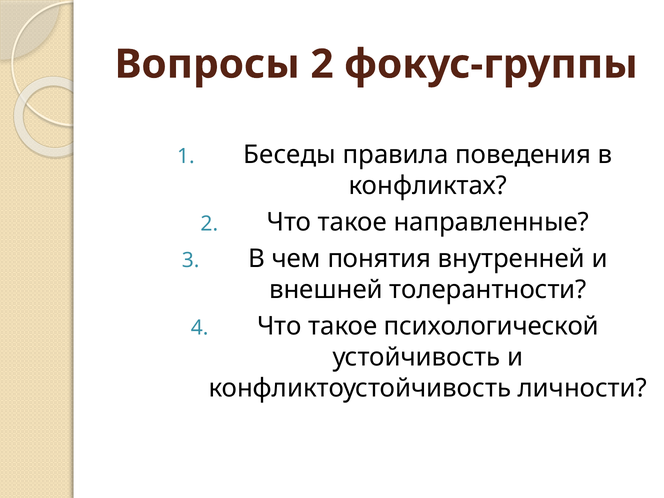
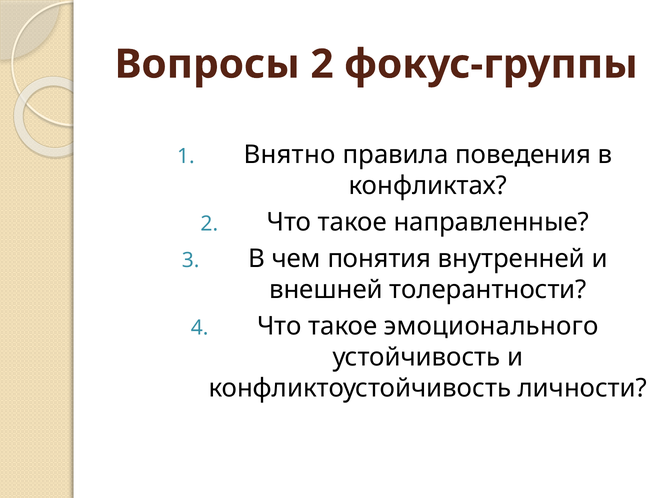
Беседы: Беседы -> Внятно
психологической: психологической -> эмоционального
